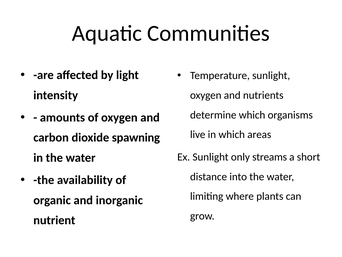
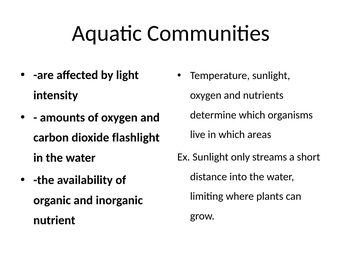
spawning: spawning -> flashlight
